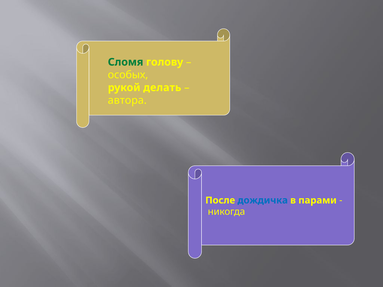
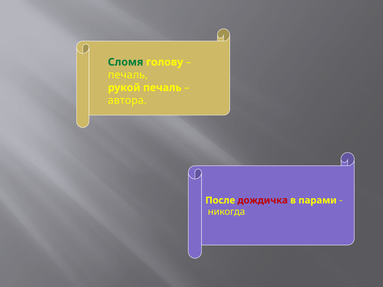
особых at (128, 75): особых -> печаль
рукой делать: делать -> печаль
дождичка colour: blue -> red
